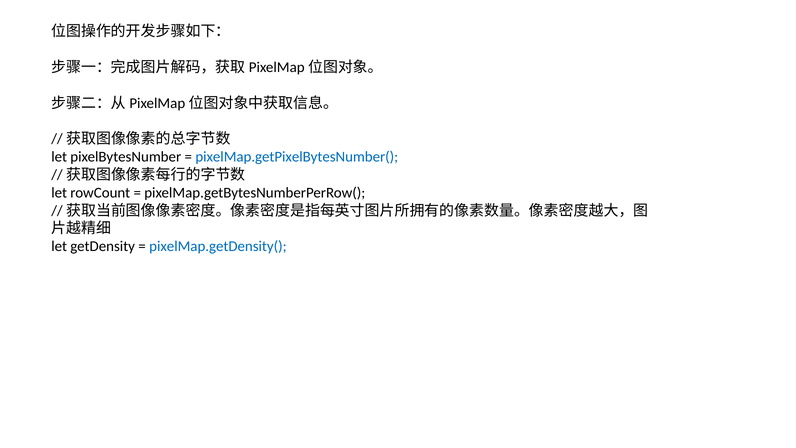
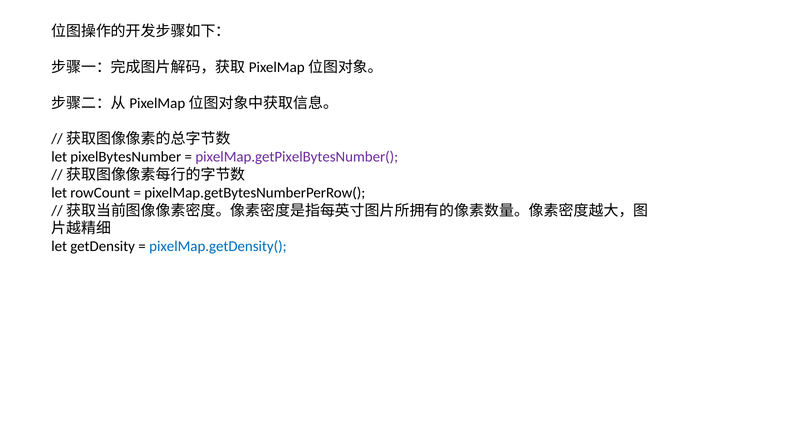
pixelMap.getPixelBytesNumber( colour: blue -> purple
